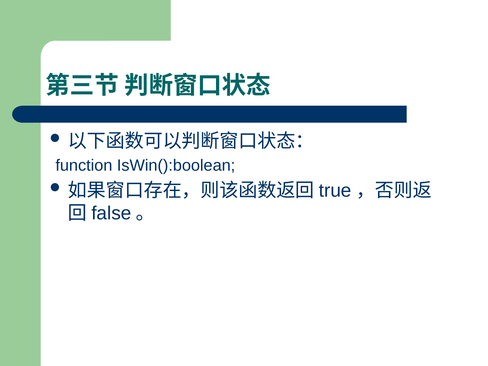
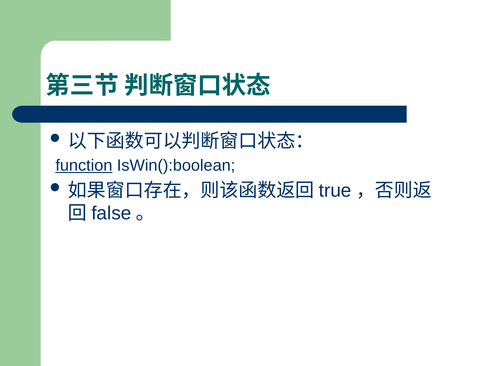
function underline: none -> present
